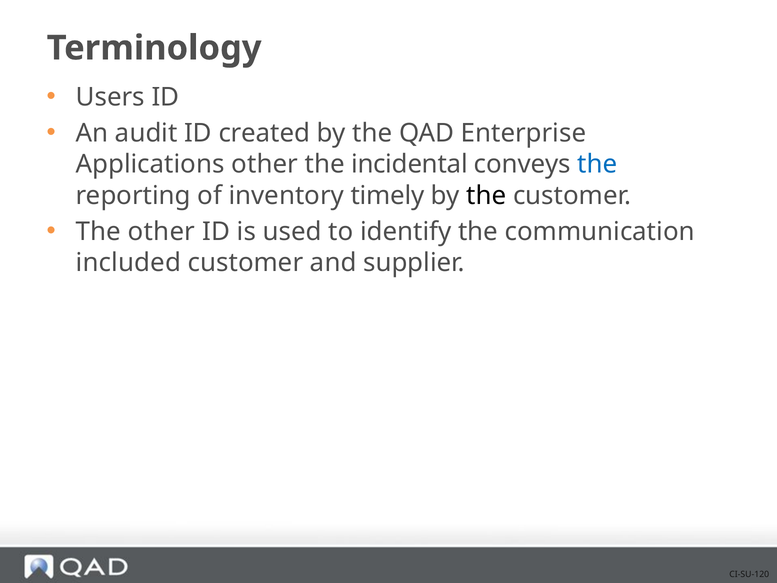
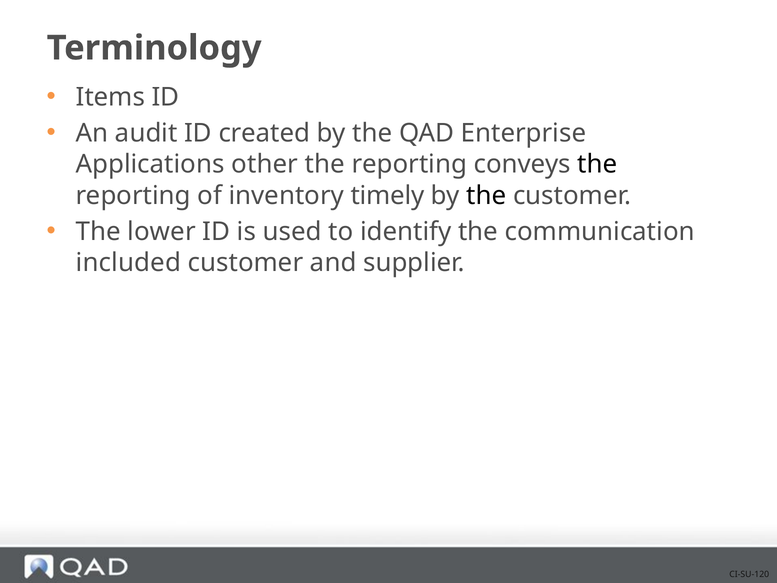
Users: Users -> Items
incidental at (409, 164): incidental -> reporting
the at (597, 164) colour: blue -> black
The other: other -> lower
